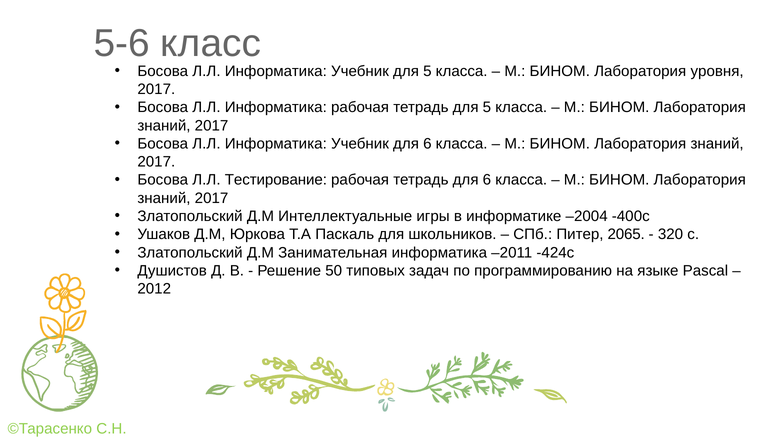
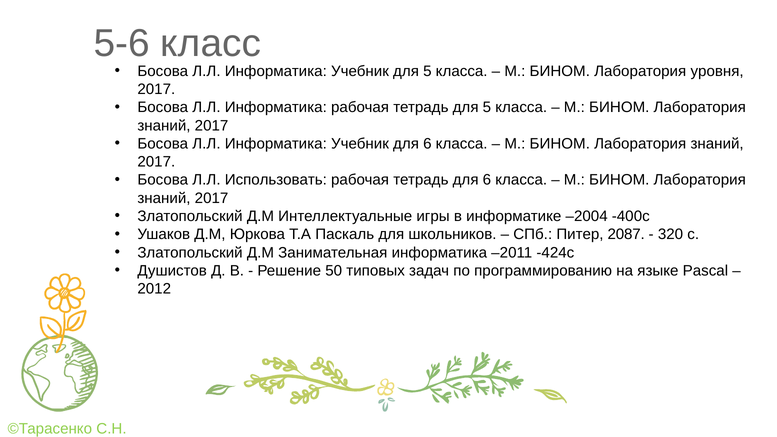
Тестирование: Тестирование -> Использовать
2065: 2065 -> 2087
